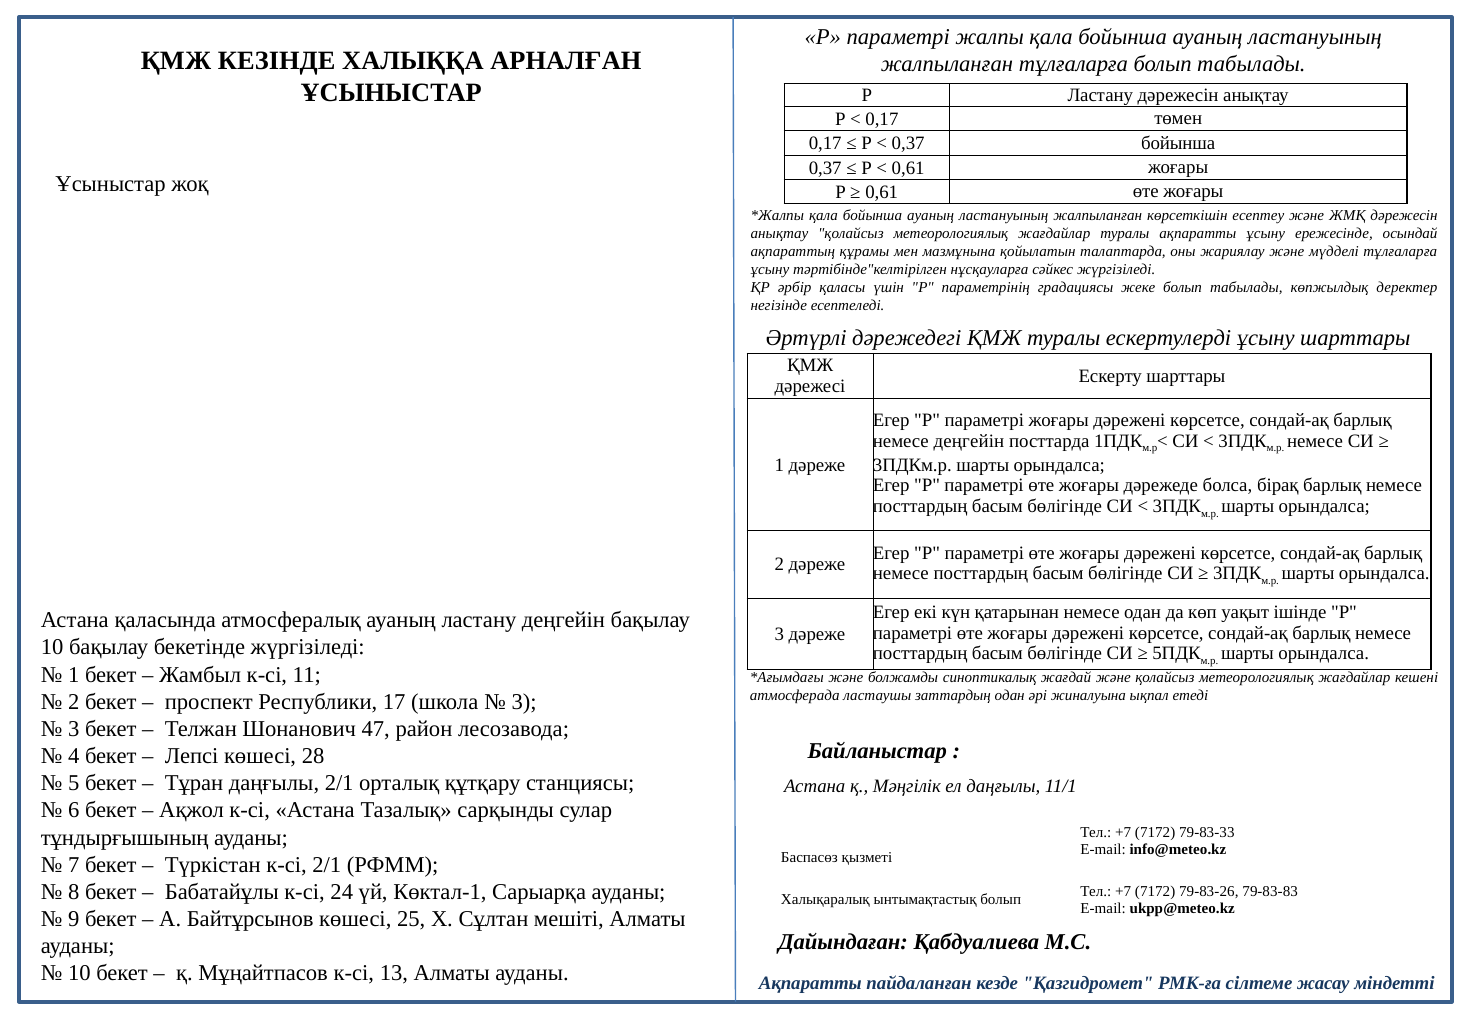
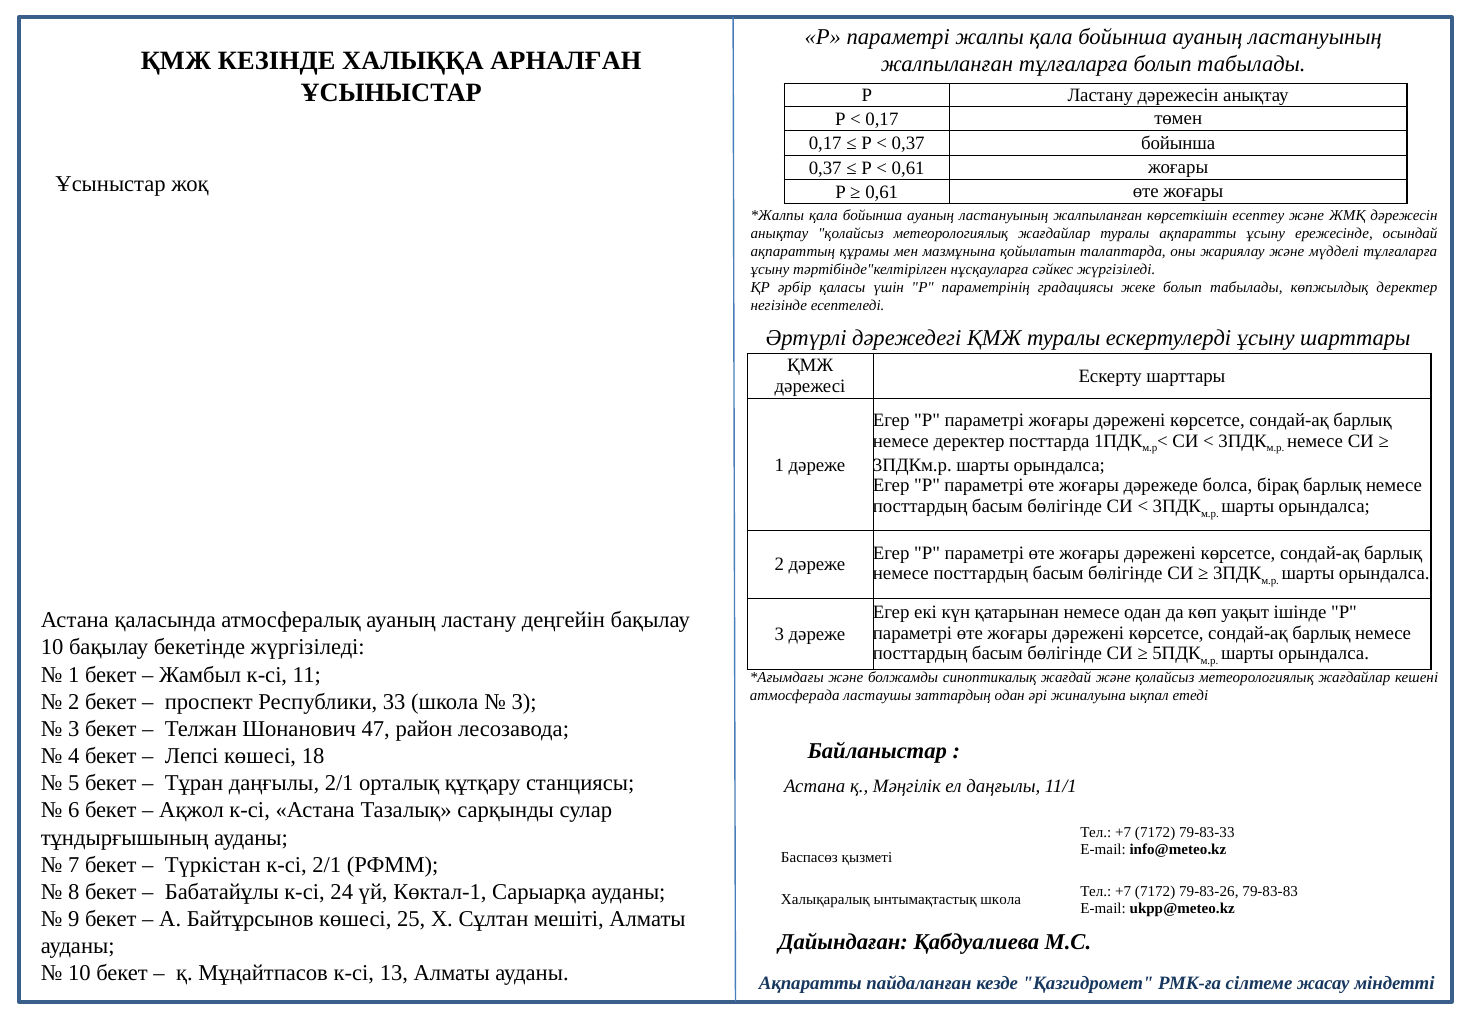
немесе деңгейін: деңгейін -> деректер
17: 17 -> 33
28: 28 -> 18
ынтымақтастық болып: болып -> школа
